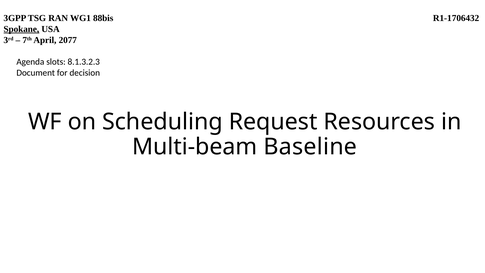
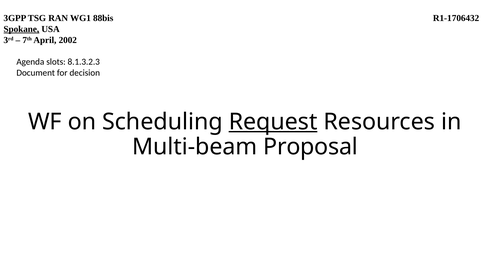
2077: 2077 -> 2002
Request underline: none -> present
Baseline: Baseline -> Proposal
